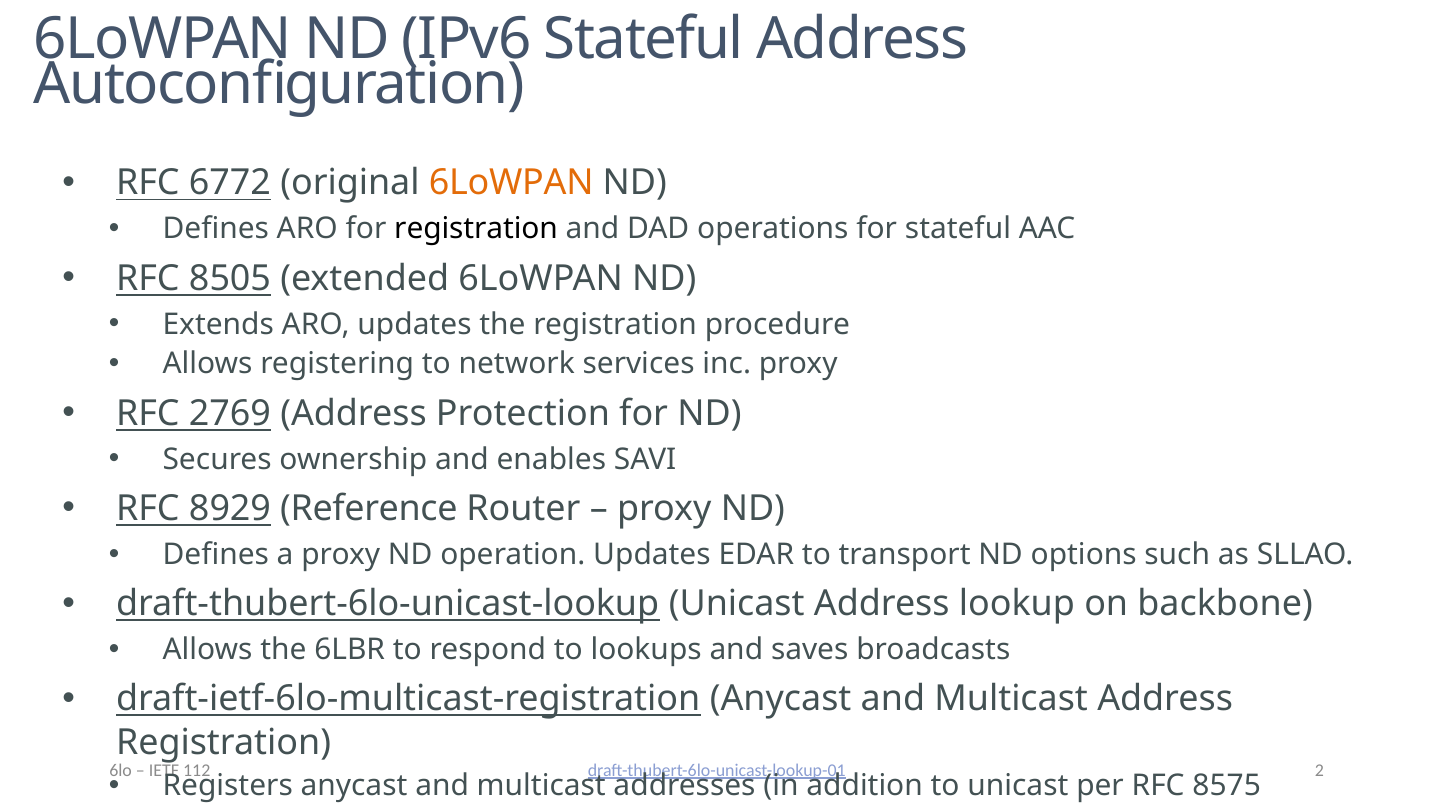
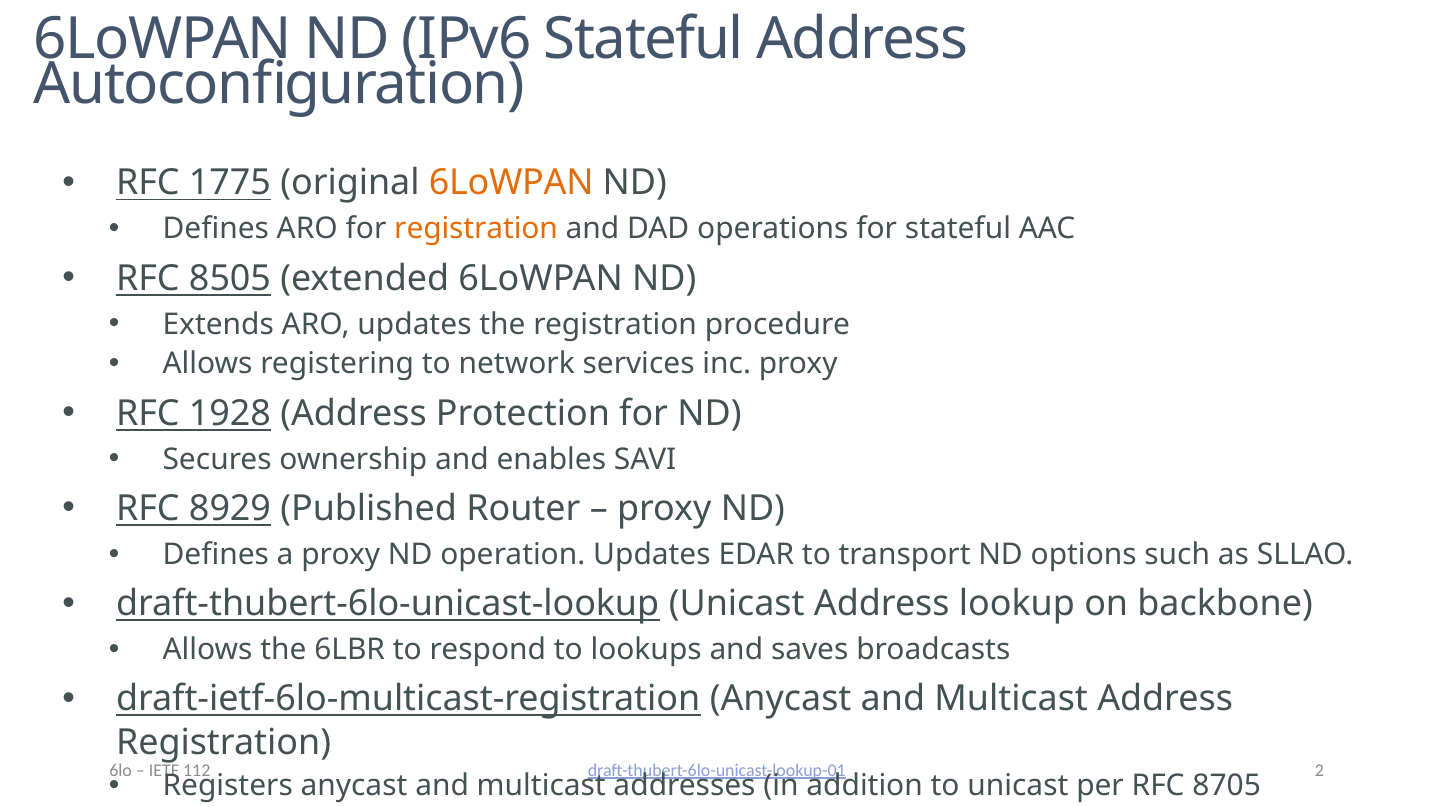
6772: 6772 -> 1775
registration at (476, 229) colour: black -> orange
2769: 2769 -> 1928
Reference: Reference -> Published
8575: 8575 -> 8705
